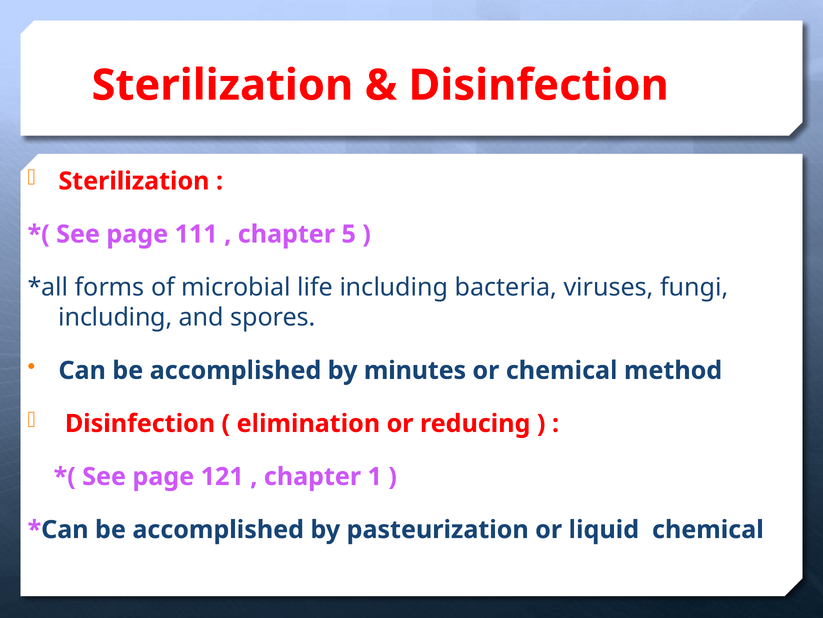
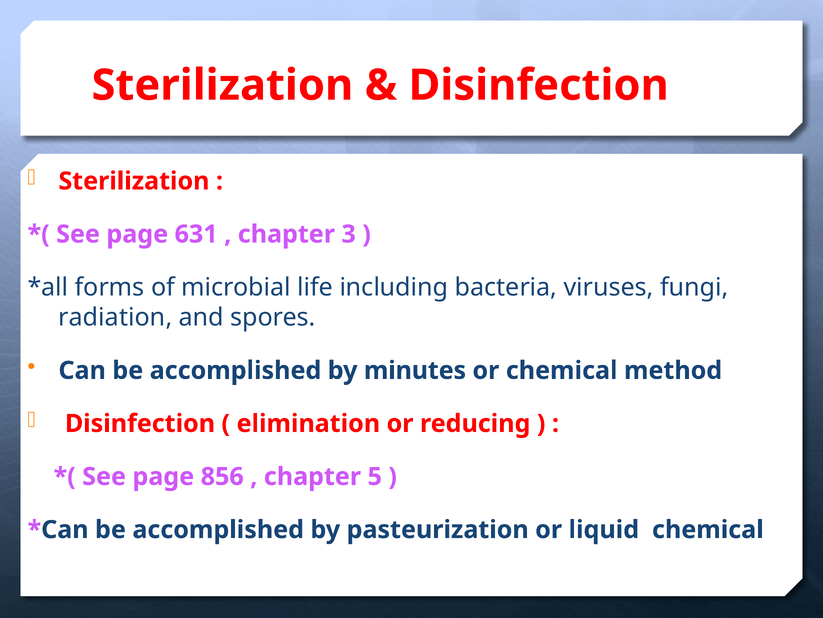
111: 111 -> 631
5: 5 -> 3
including at (115, 317): including -> radiation
121: 121 -> 856
1: 1 -> 5
